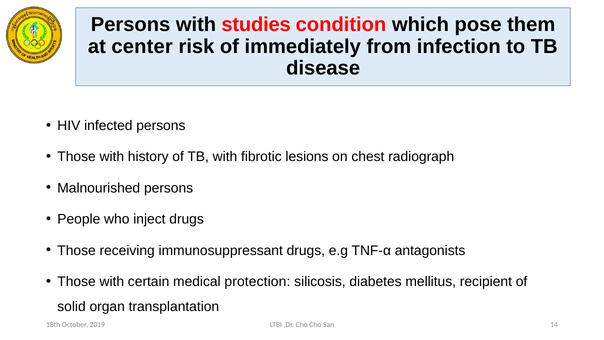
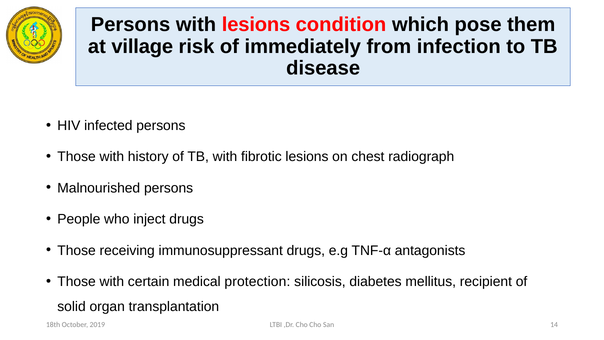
with studies: studies -> lesions
center: center -> village
